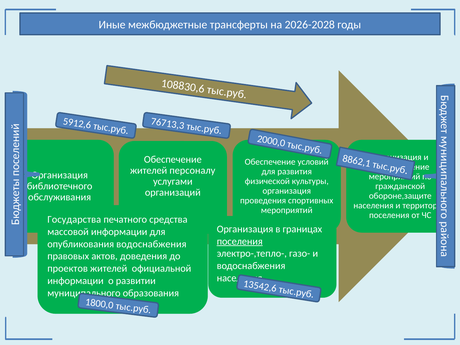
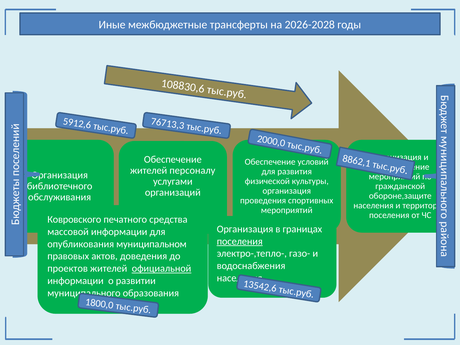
Государства: Государства -> Ковровского
опубликования водоснабжения: водоснабжения -> муниципальном
официальной underline: none -> present
